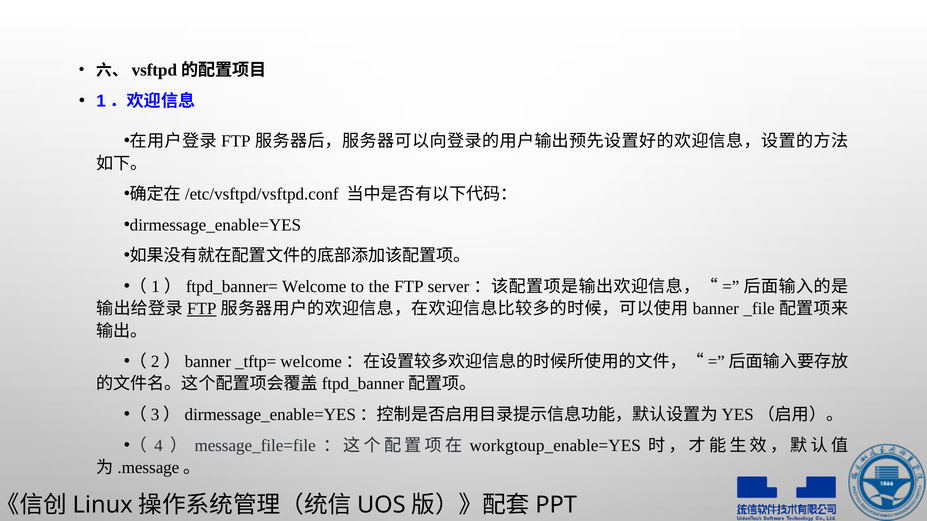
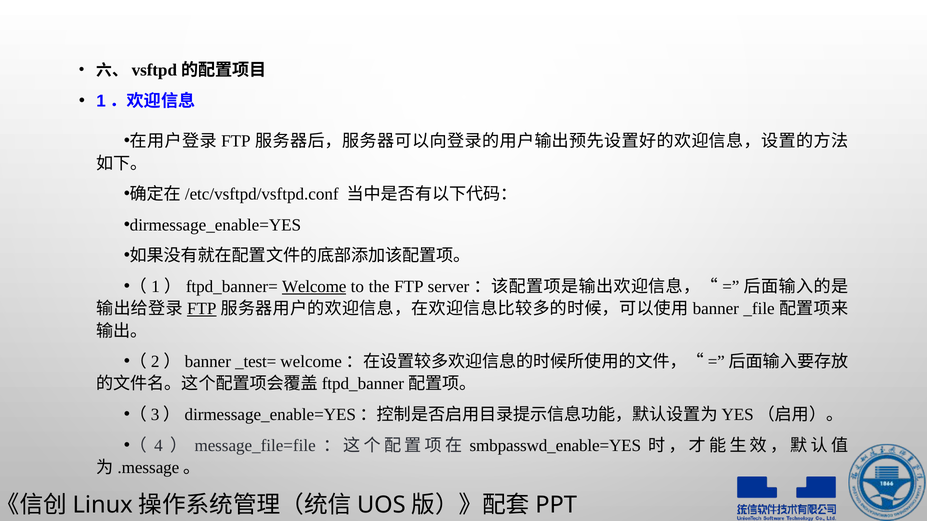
Welcome underline: none -> present
_tftp=: _tftp= -> _test=
workgtoup_enable=YES: workgtoup_enable=YES -> smbpasswd_enable=YES
